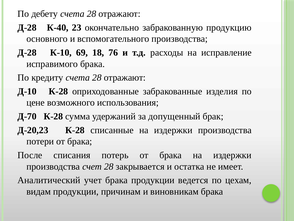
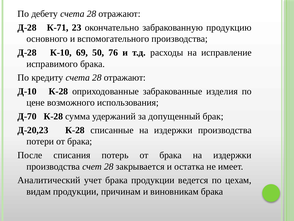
К-40: К-40 -> К-71
18: 18 -> 50
